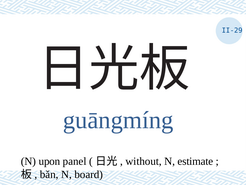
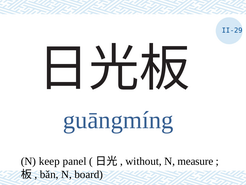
upon: upon -> keep
estimate: estimate -> measure
